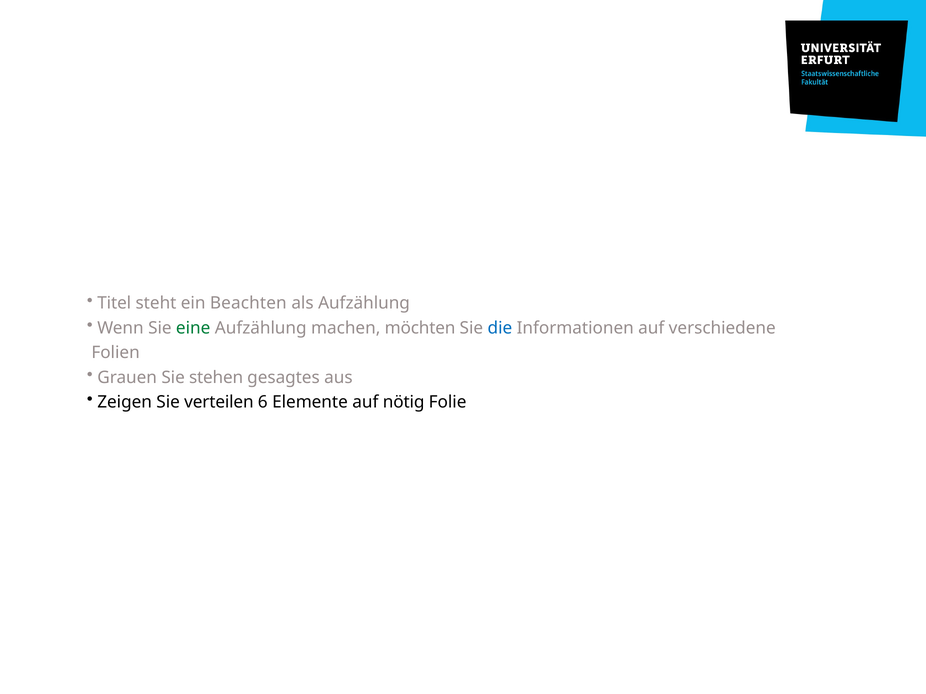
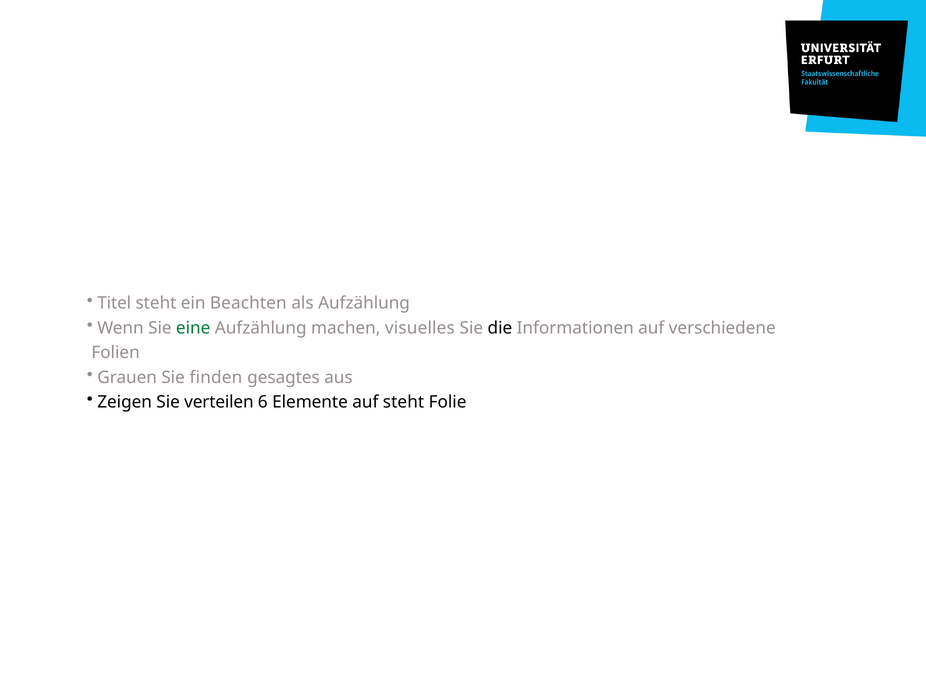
möchten: möchten -> visuelles
die colour: blue -> black
stehen: stehen -> finden
auf nötig: nötig -> steht
